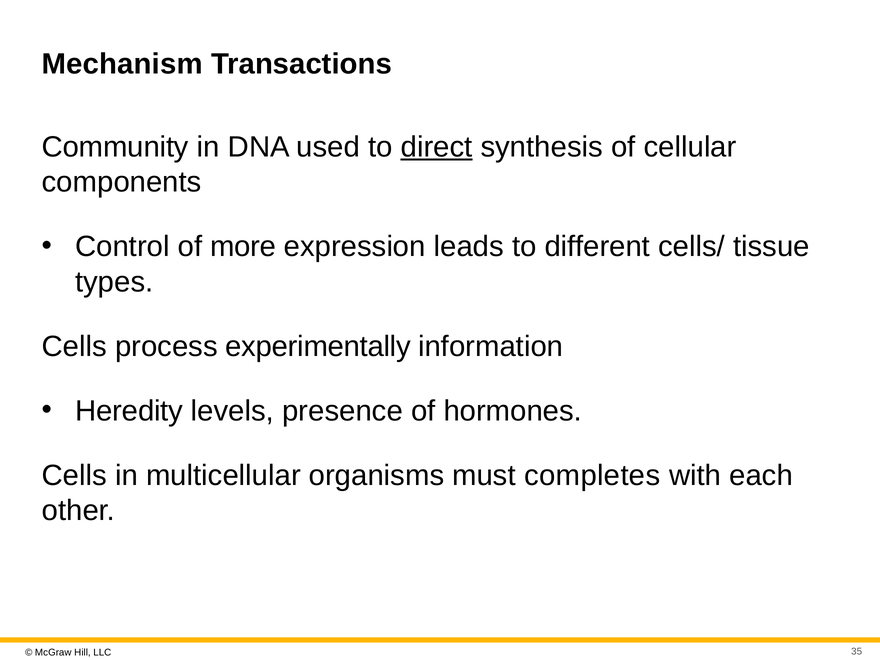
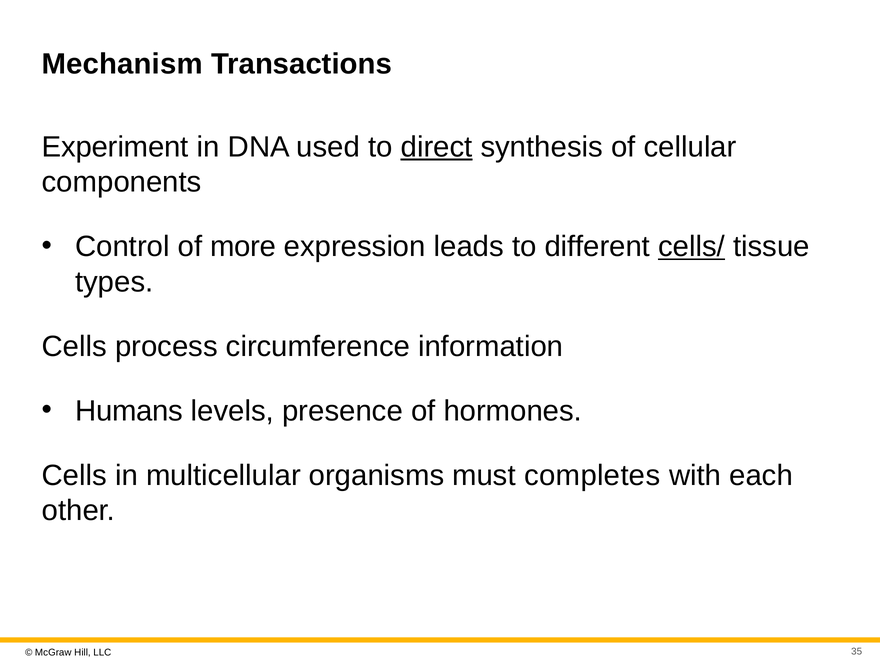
Community: Community -> Experiment
cells/ underline: none -> present
experimentally: experimentally -> circumference
Heredity: Heredity -> Humans
